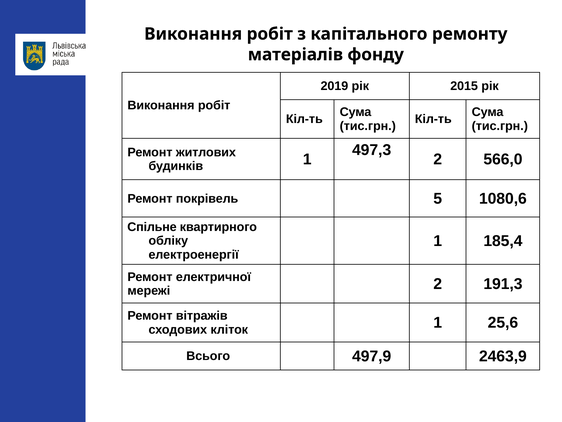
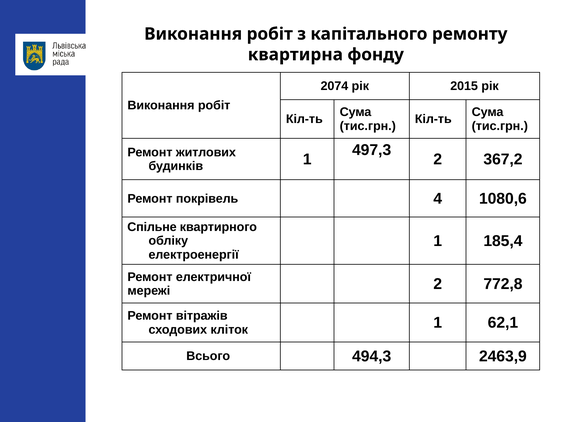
матеріалів: матеріалів -> квартирна
2019: 2019 -> 2074
566,0: 566,0 -> 367,2
5: 5 -> 4
191,3: 191,3 -> 772,8
25,6: 25,6 -> 62,1
497,9: 497,9 -> 494,3
